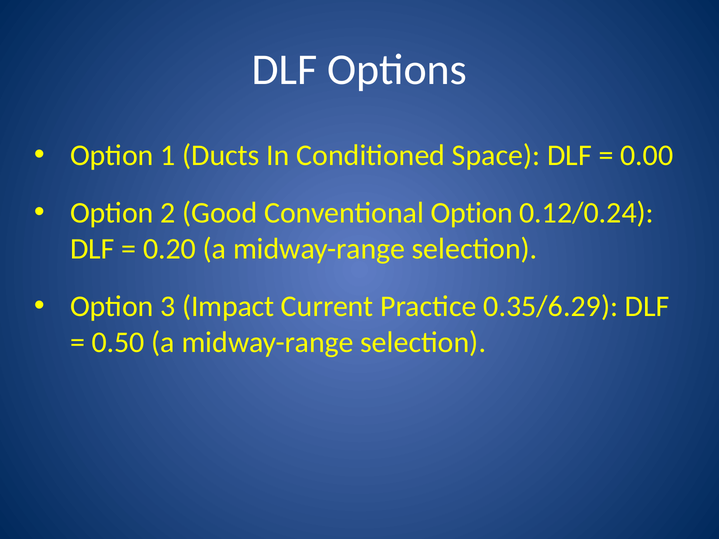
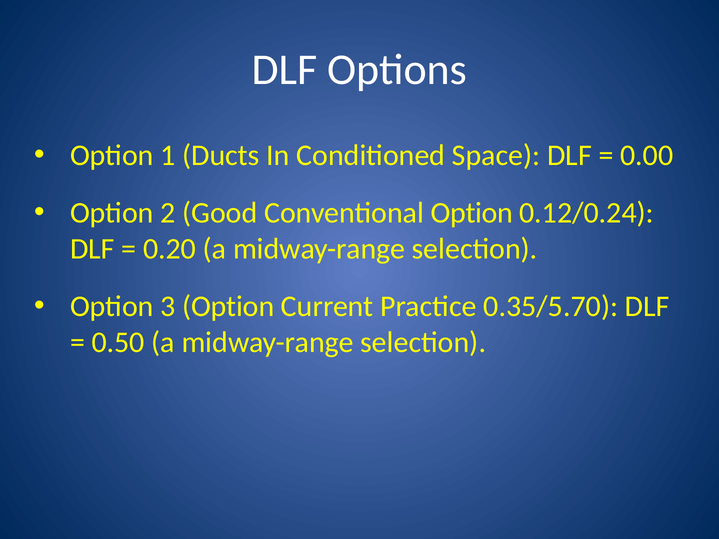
3 Impact: Impact -> Option
0.35/6.29: 0.35/6.29 -> 0.35/5.70
